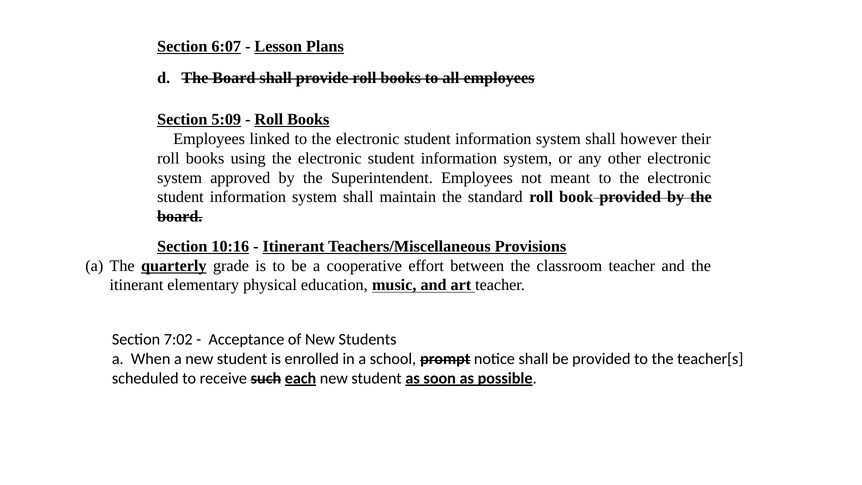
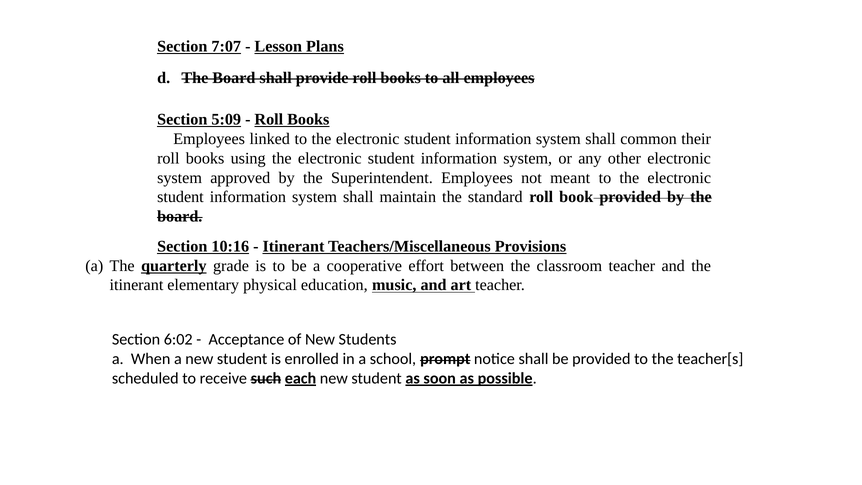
6:07: 6:07 -> 7:07
however: however -> common
7:02: 7:02 -> 6:02
